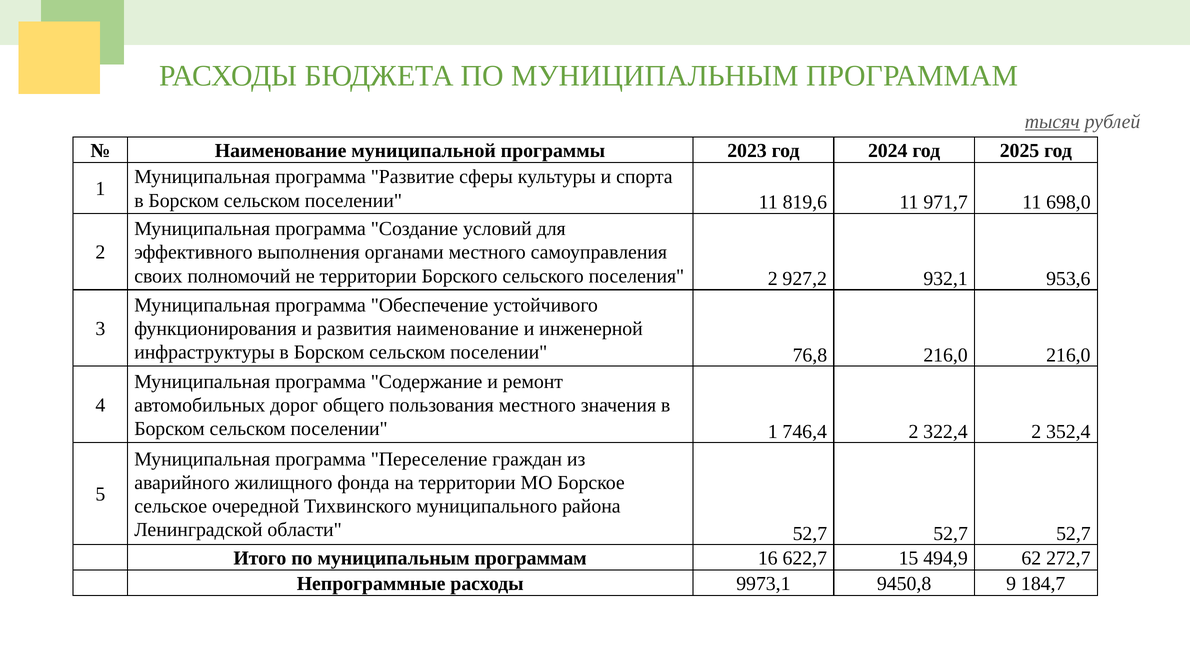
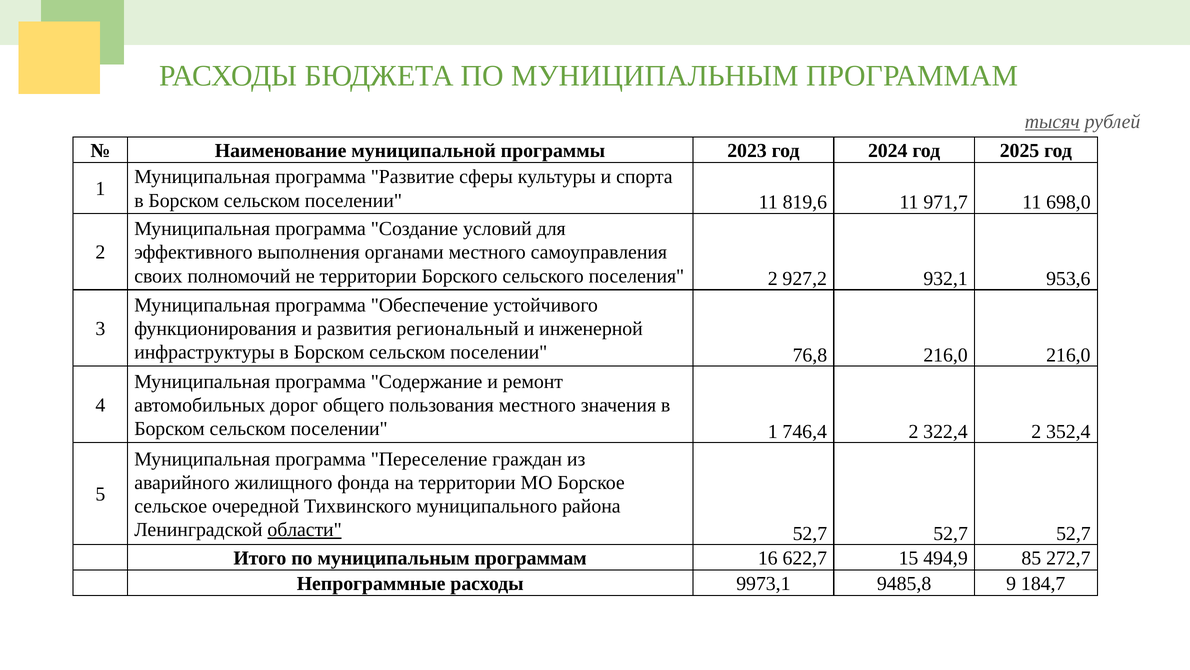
развития наименование: наименование -> региональный
области underline: none -> present
62: 62 -> 85
9450,8: 9450,8 -> 9485,8
